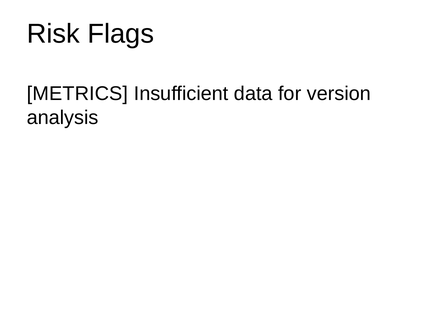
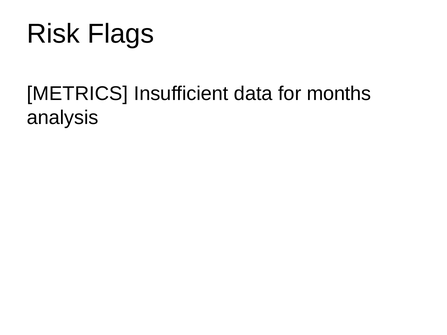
version: version -> months
